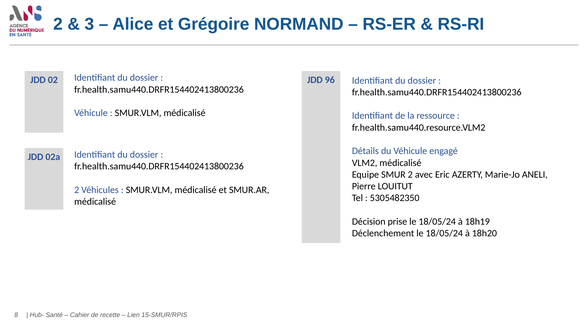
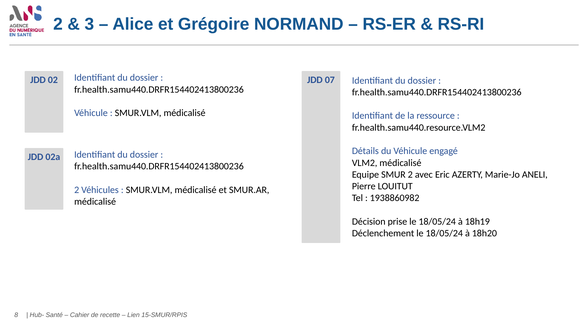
96: 96 -> 07
5305482350: 5305482350 -> 1938860982
